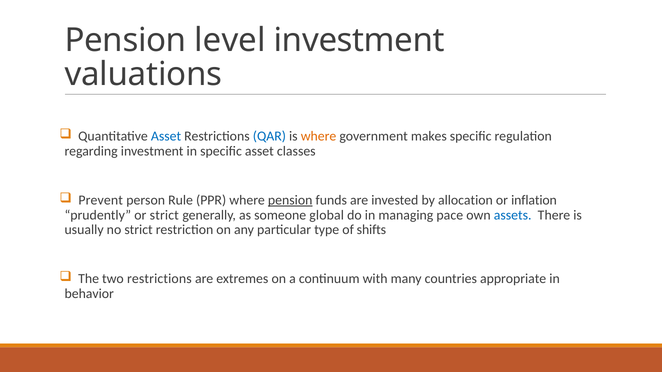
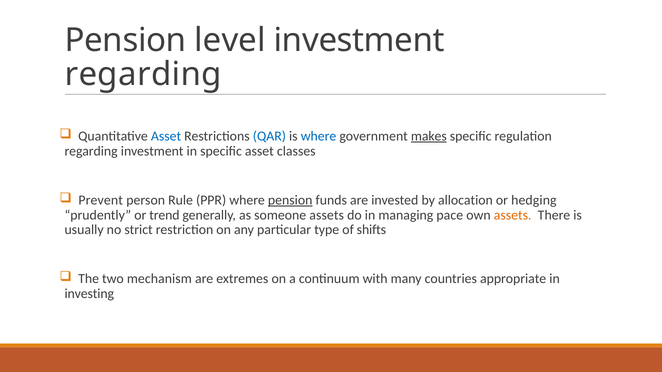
valuations at (143, 74): valuations -> regarding
where at (319, 136) colour: orange -> blue
makes underline: none -> present
inflation: inflation -> hedging
or strict: strict -> trend
someone global: global -> assets
assets at (513, 215) colour: blue -> orange
two restrictions: restrictions -> mechanism
behavior: behavior -> investing
